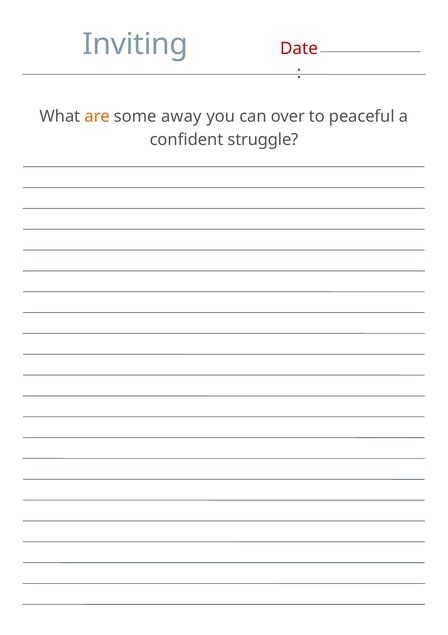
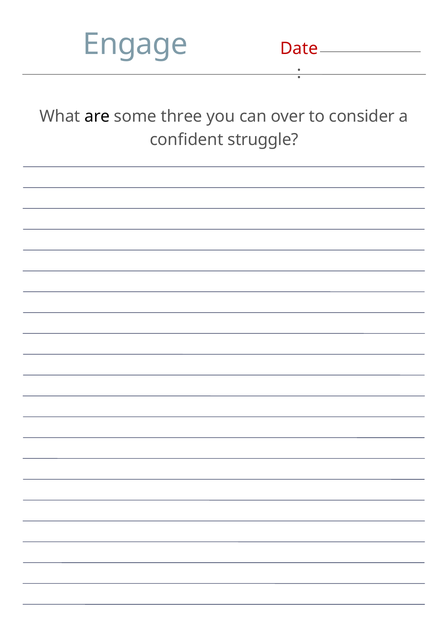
Inviting: Inviting -> Engage
are colour: orange -> black
away: away -> three
peaceful: peaceful -> consider
